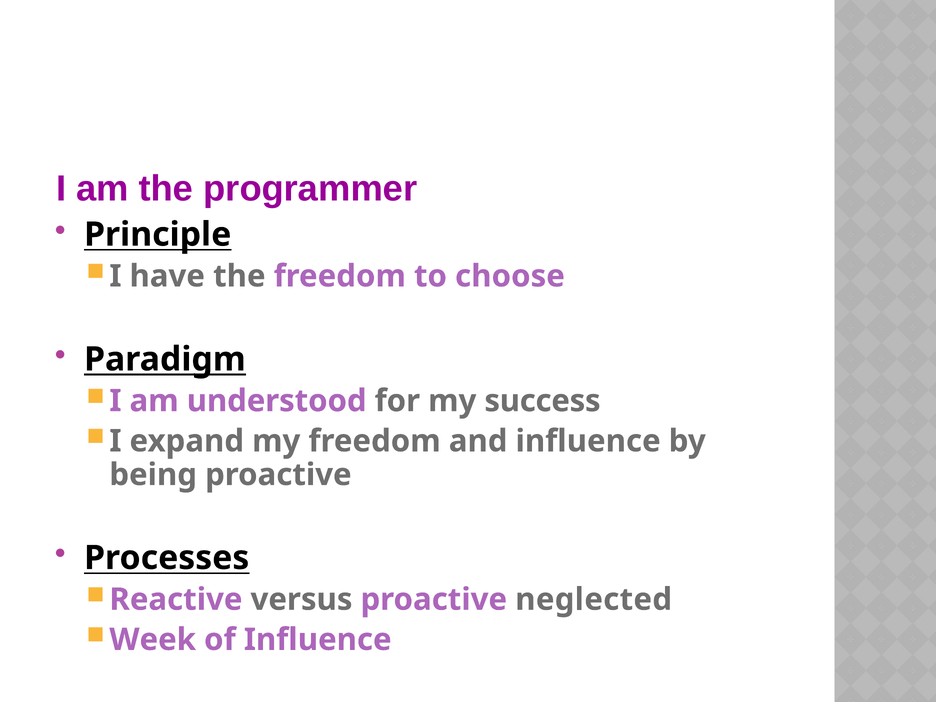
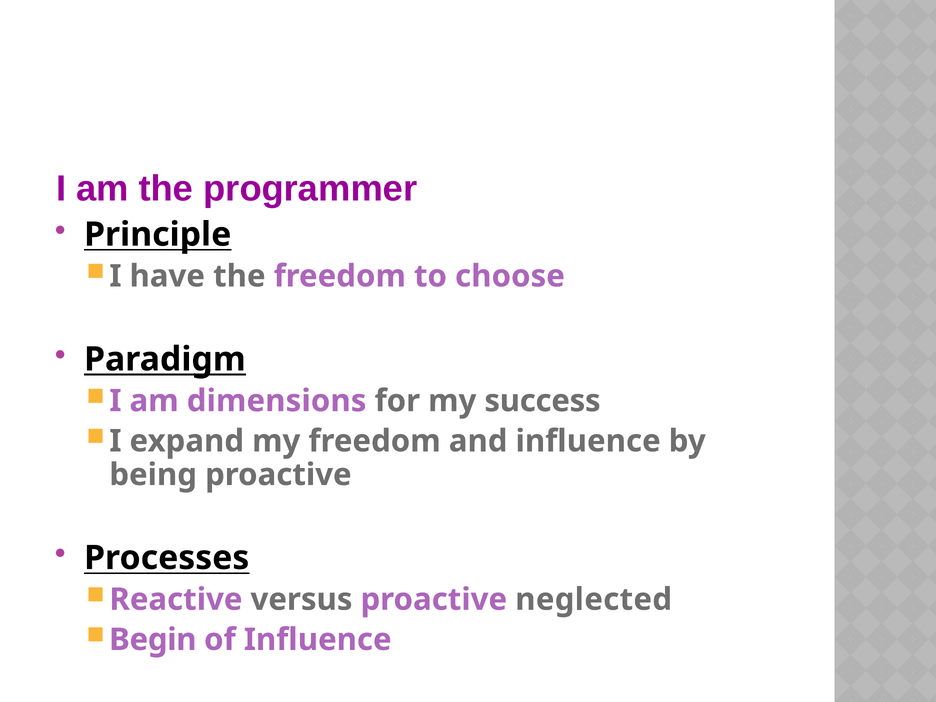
understood: understood -> dimensions
Week: Week -> Begin
